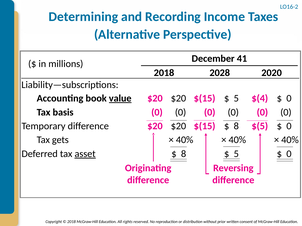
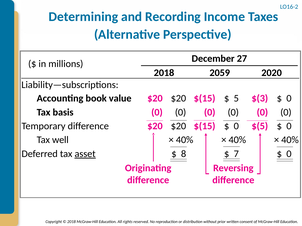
41: 41 -> 27
2028: 2028 -> 2059
value underline: present -> none
$(4: $(4 -> $(3
8 at (236, 126): 8 -> 0
gets: gets -> well
5 at (236, 154): 5 -> 7
